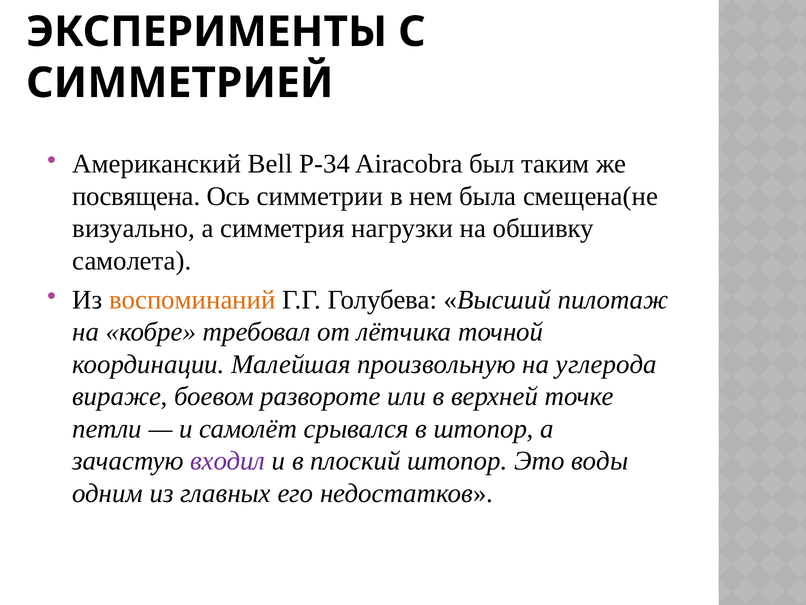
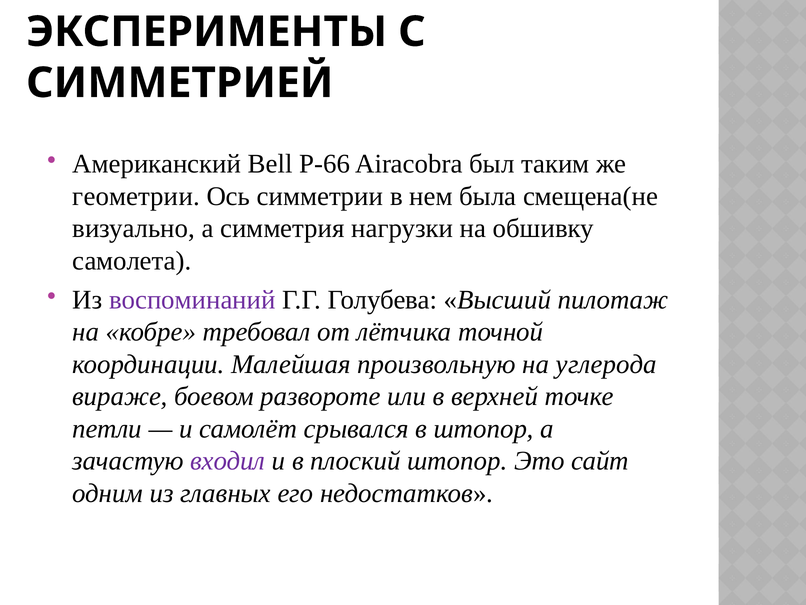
P-34: P-34 -> P-66
посвящена: посвящена -> геометрии
воспоминаний colour: orange -> purple
воды: воды -> сайт
